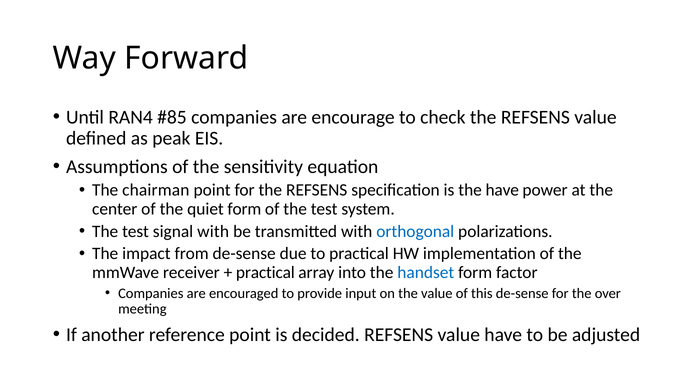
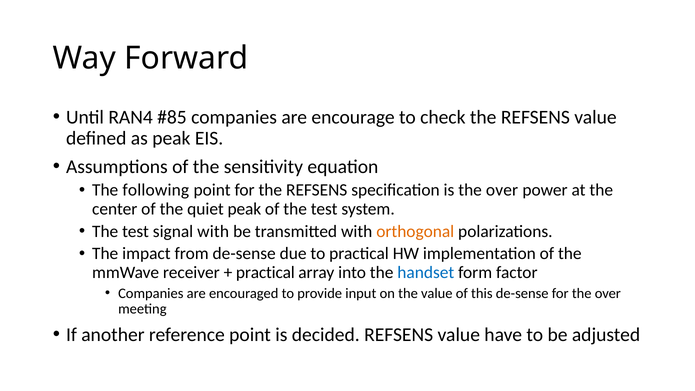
chairman: chairman -> following
is the have: have -> over
quiet form: form -> peak
orthogonal colour: blue -> orange
